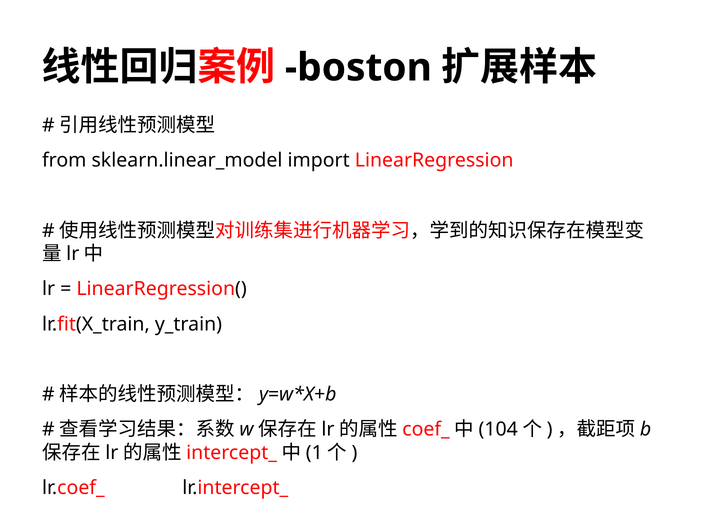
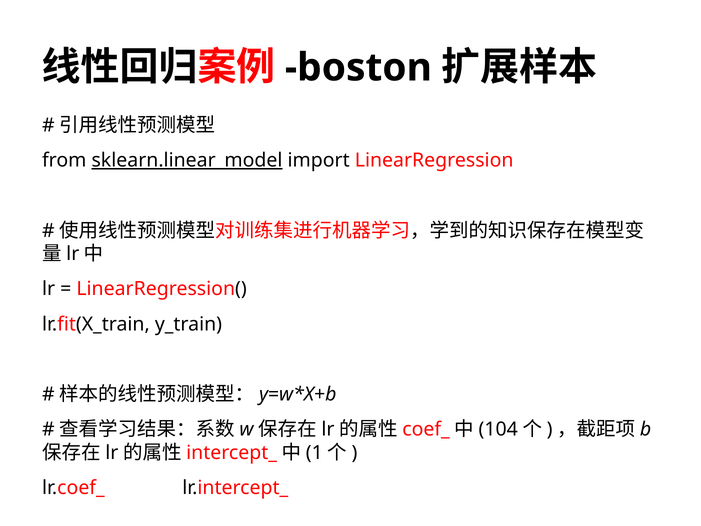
sklearn.linear_model underline: none -> present
